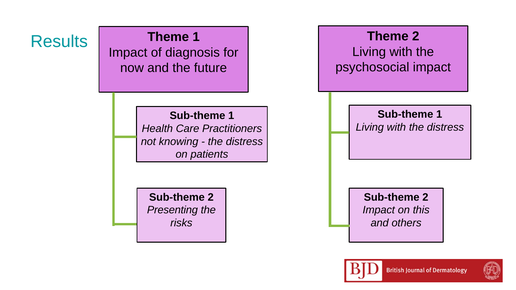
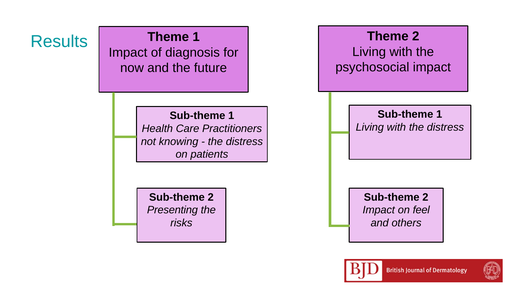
this: this -> feel
